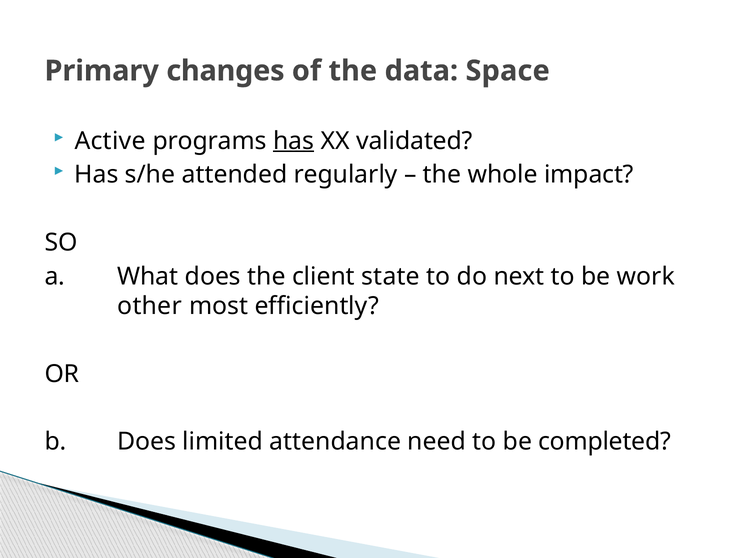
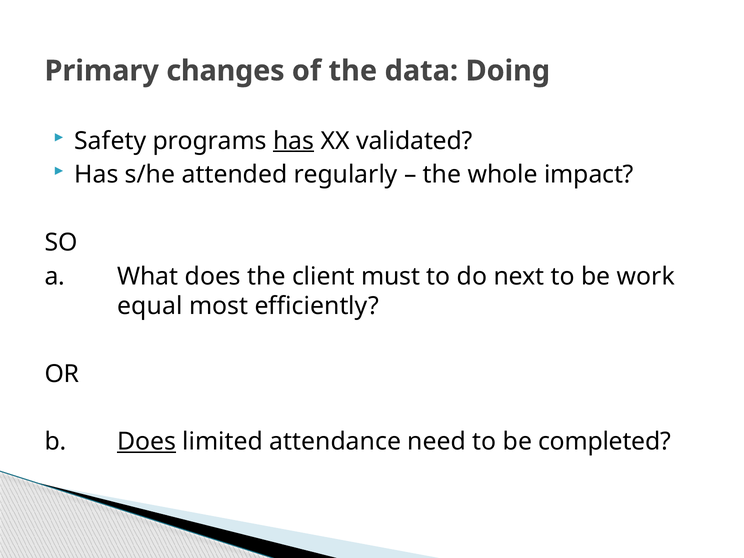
Space: Space -> Doing
Active: Active -> Safety
state: state -> must
other: other -> equal
Does at (147, 442) underline: none -> present
